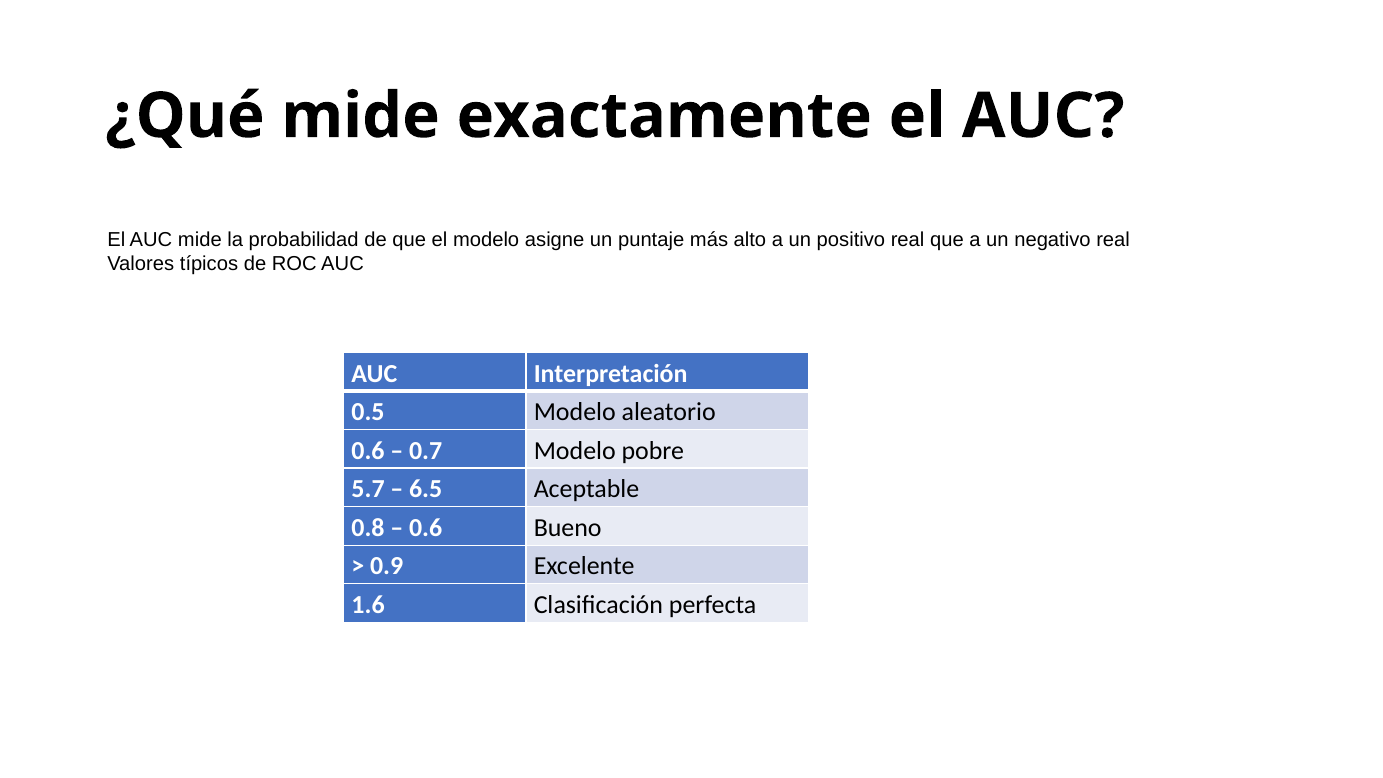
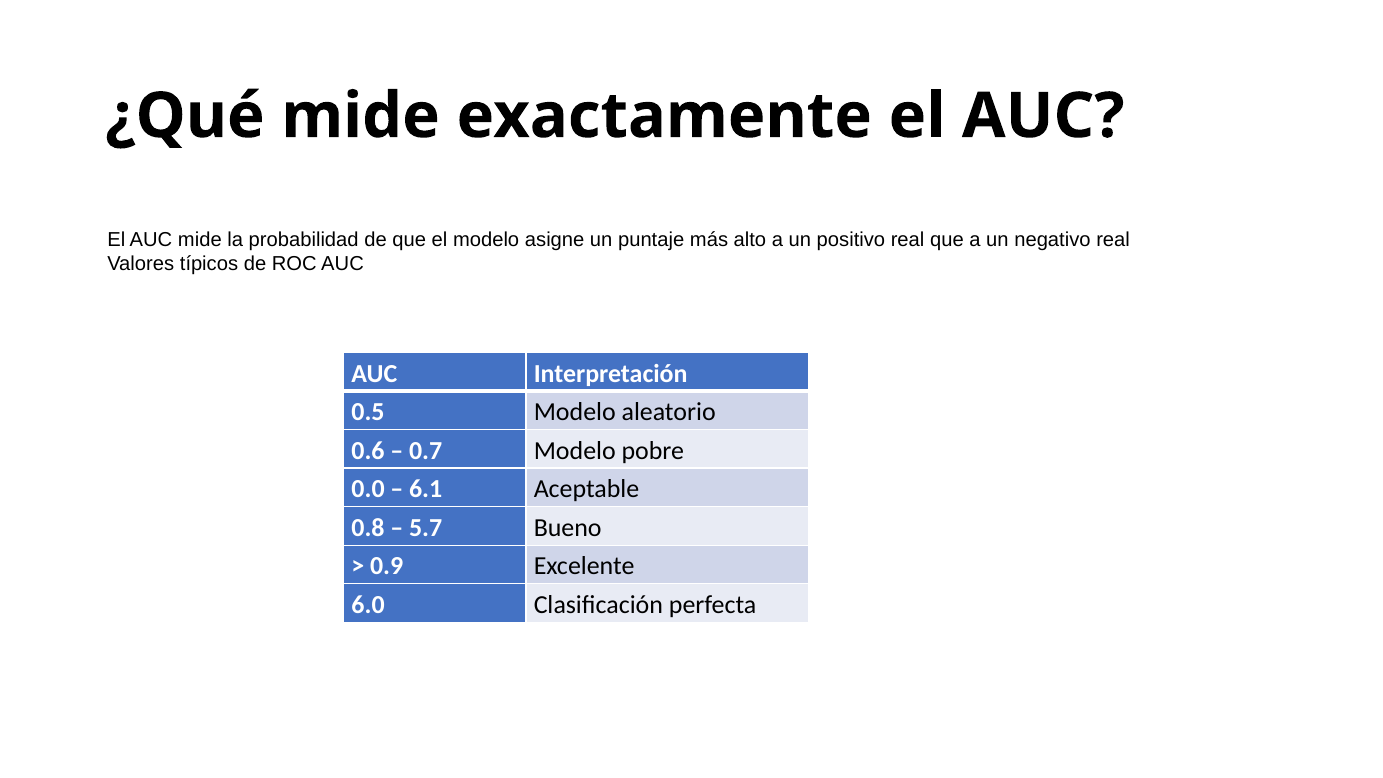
5.7: 5.7 -> 0.0
6.5: 6.5 -> 6.1
0.6 at (426, 527): 0.6 -> 5.7
1.6: 1.6 -> 6.0
